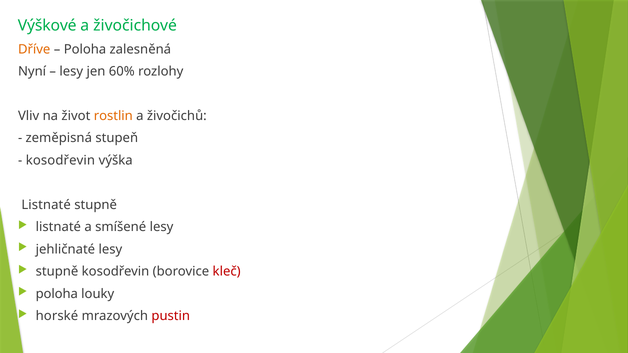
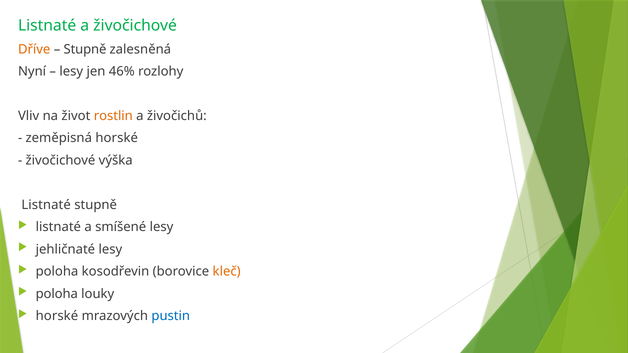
Výškové at (47, 26): Výškové -> Listnaté
Poloha at (85, 49): Poloha -> Stupně
60%: 60% -> 46%
zeměpisná stupeň: stupeň -> horské
kosodřevin at (60, 161): kosodřevin -> živočichové
stupně at (57, 272): stupně -> poloha
kleč colour: red -> orange
pustin colour: red -> blue
